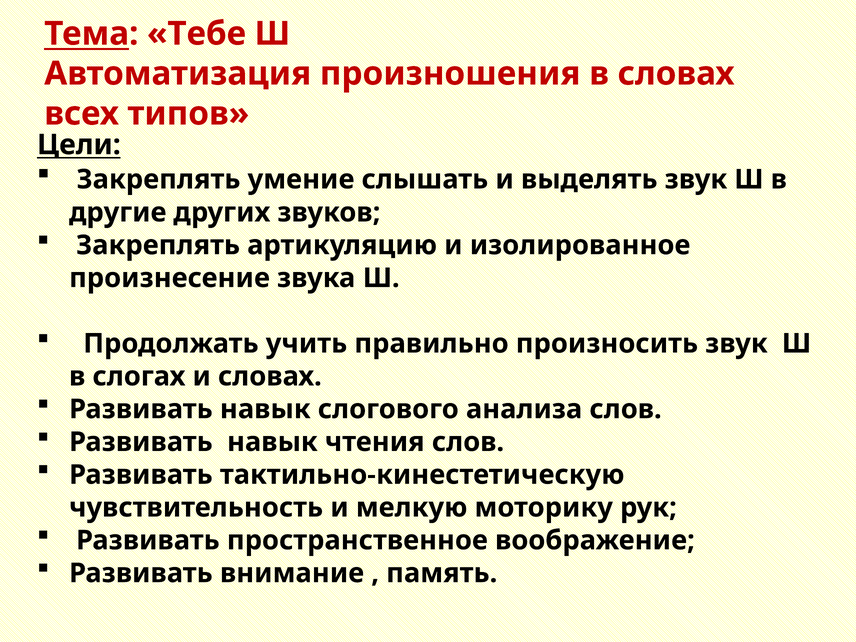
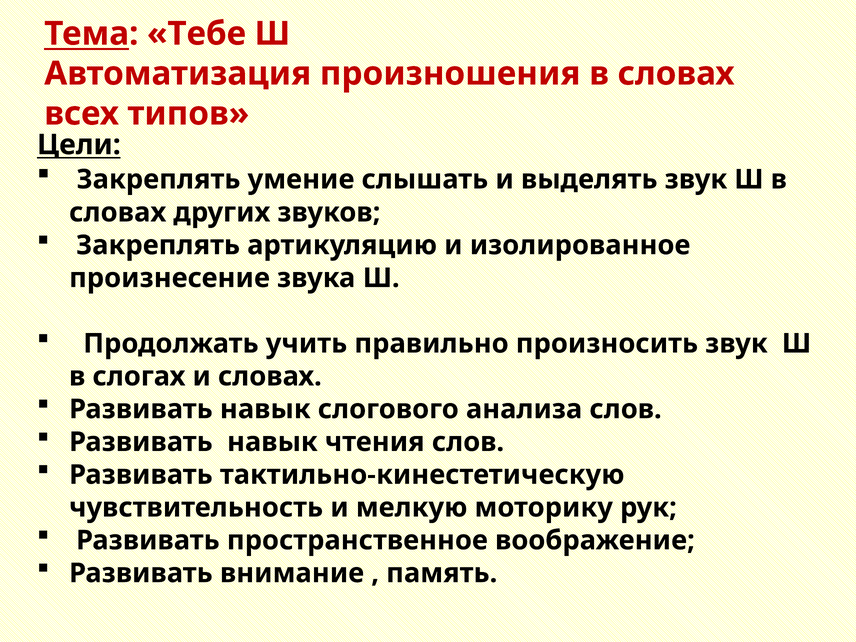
другие at (118, 212): другие -> словах
